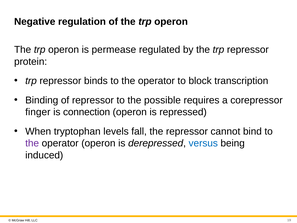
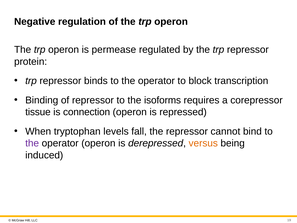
possible: possible -> isoforms
finger: finger -> tissue
versus colour: blue -> orange
